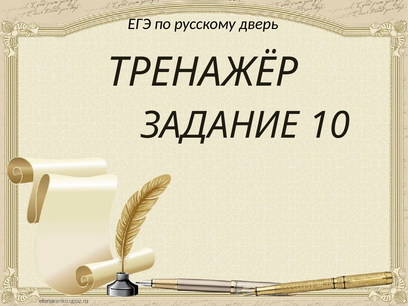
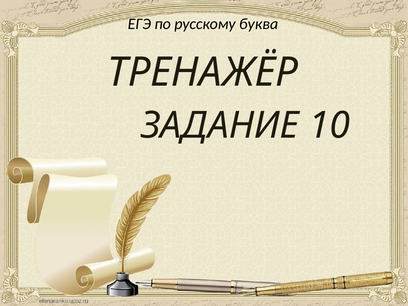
дверь: дверь -> буква
